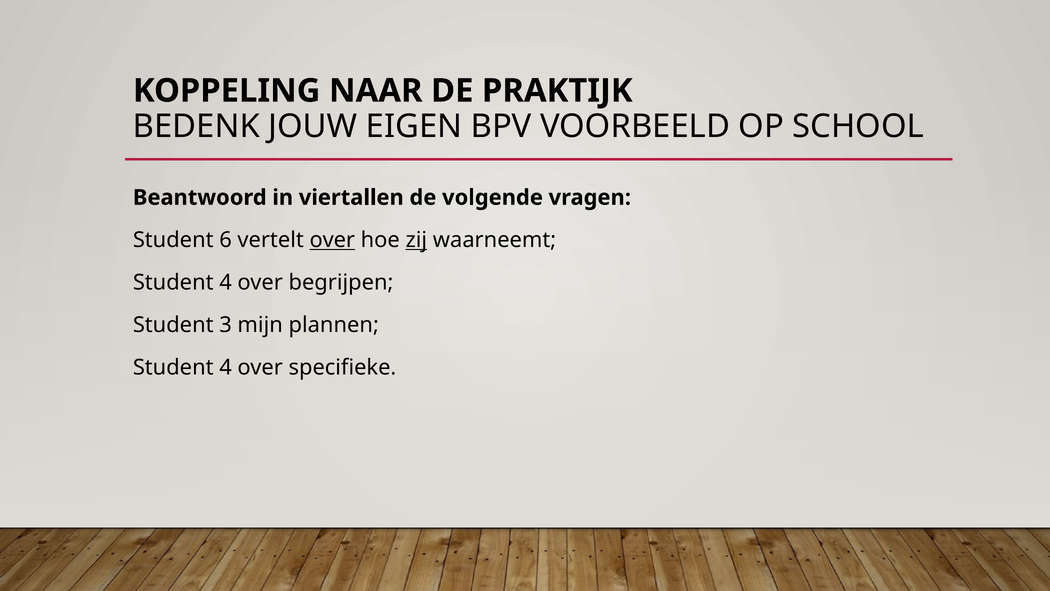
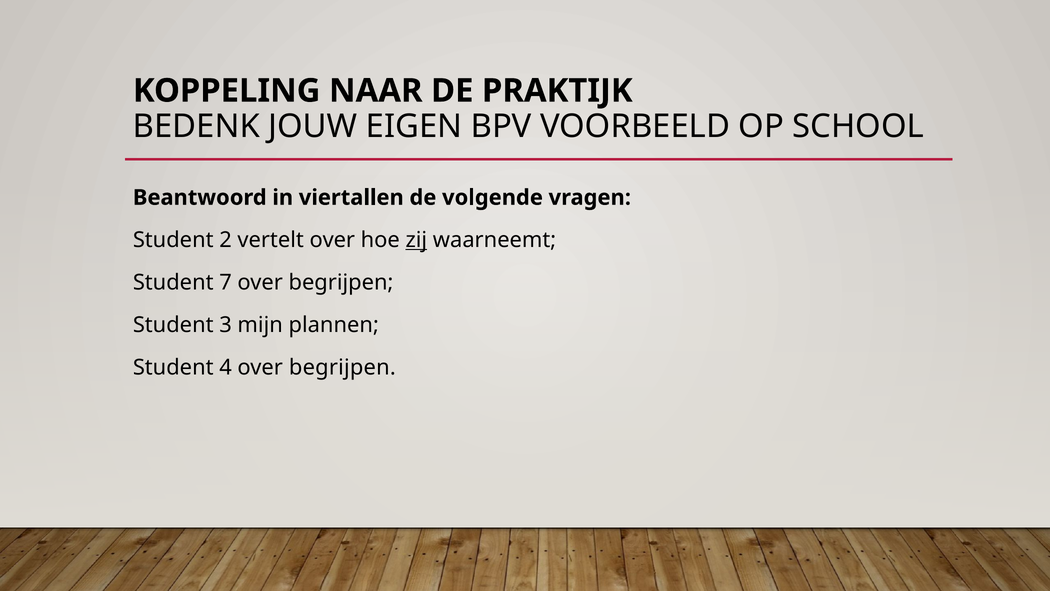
6: 6 -> 2
over at (332, 240) underline: present -> none
4 at (226, 282): 4 -> 7
4 over specifieke: specifieke -> begrijpen
